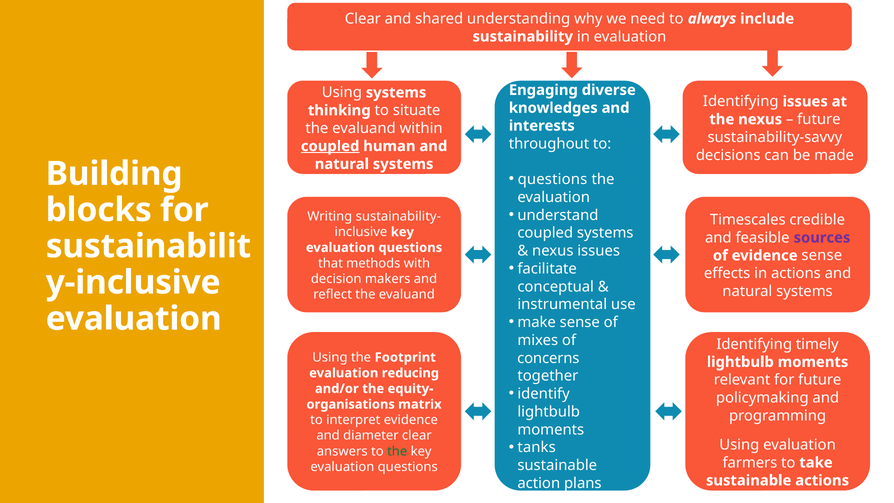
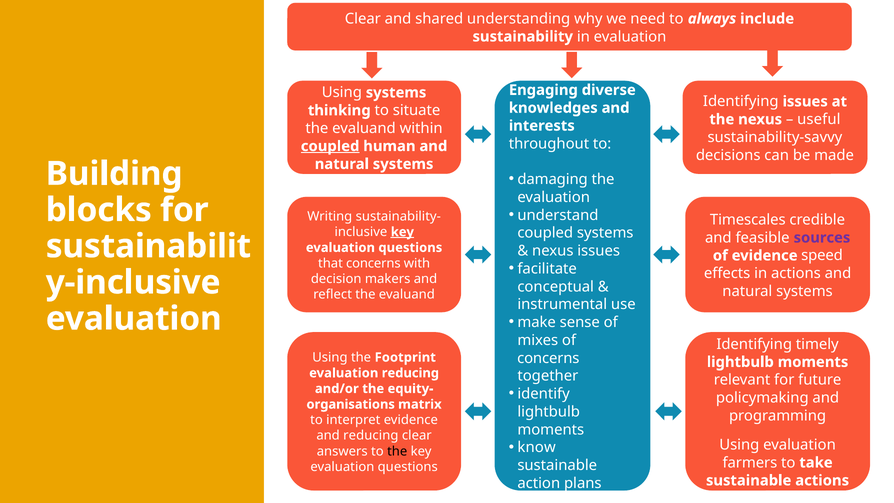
future at (819, 119): future -> useful
questions at (552, 179): questions -> damaging
key at (402, 232) underline: none -> present
evidence sense: sense -> speed
that methods: methods -> concerns
and diameter: diameter -> reducing
tanks: tanks -> know
the at (397, 451) colour: green -> black
